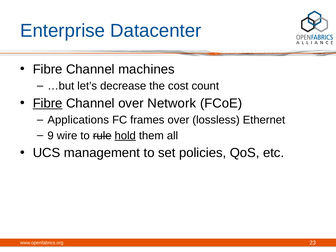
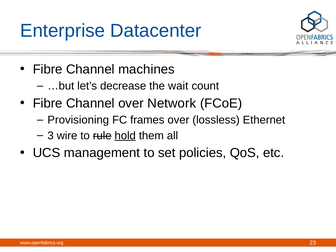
cost: cost -> wait
Fibre at (48, 103) underline: present -> none
Applications: Applications -> Provisioning
9: 9 -> 3
